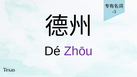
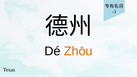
Zhōu colour: purple -> orange
